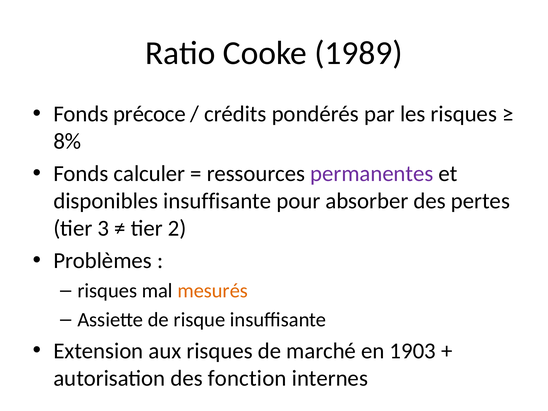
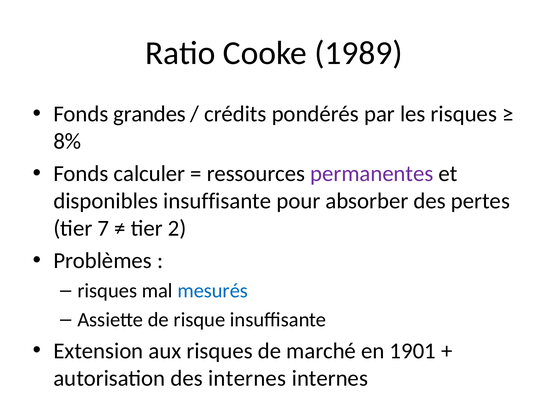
précoce: précoce -> grandes
3: 3 -> 7
mesurés colour: orange -> blue
1903: 1903 -> 1901
des fonction: fonction -> internes
